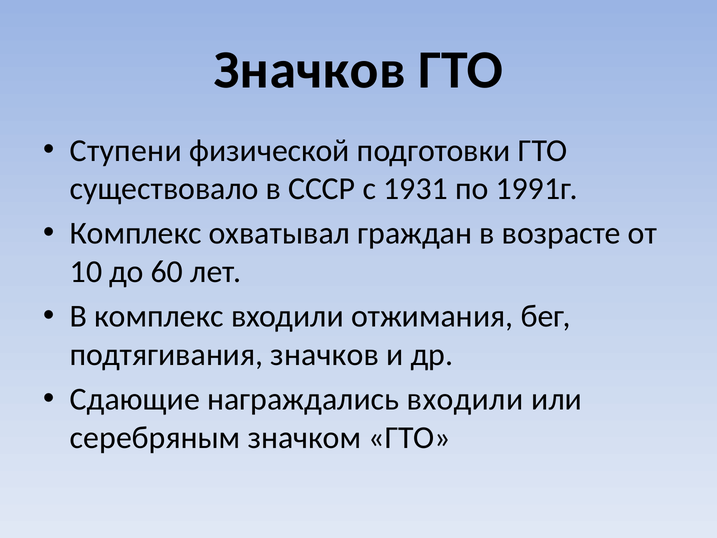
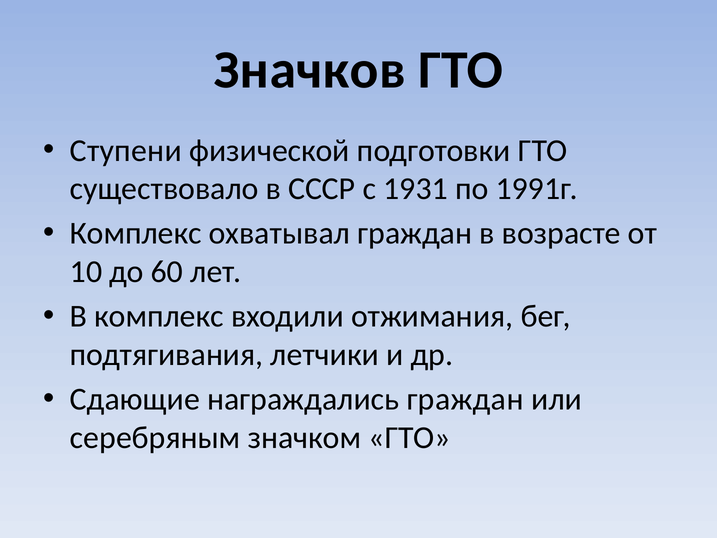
подтягивания значков: значков -> летчики
награждались входили: входили -> граждан
